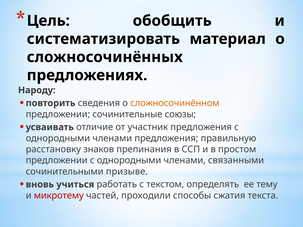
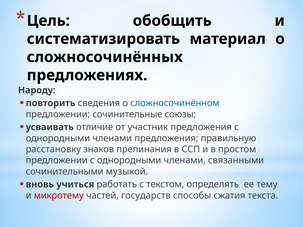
сложносочинённом colour: orange -> blue
призыве: призыве -> музыкой
проходили: проходили -> государств
